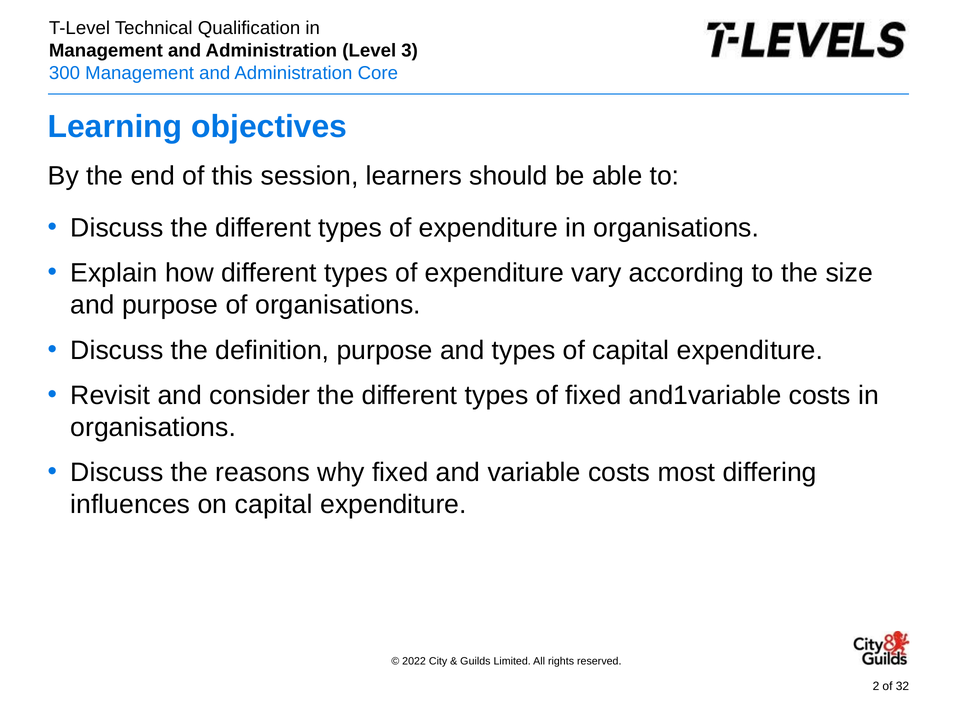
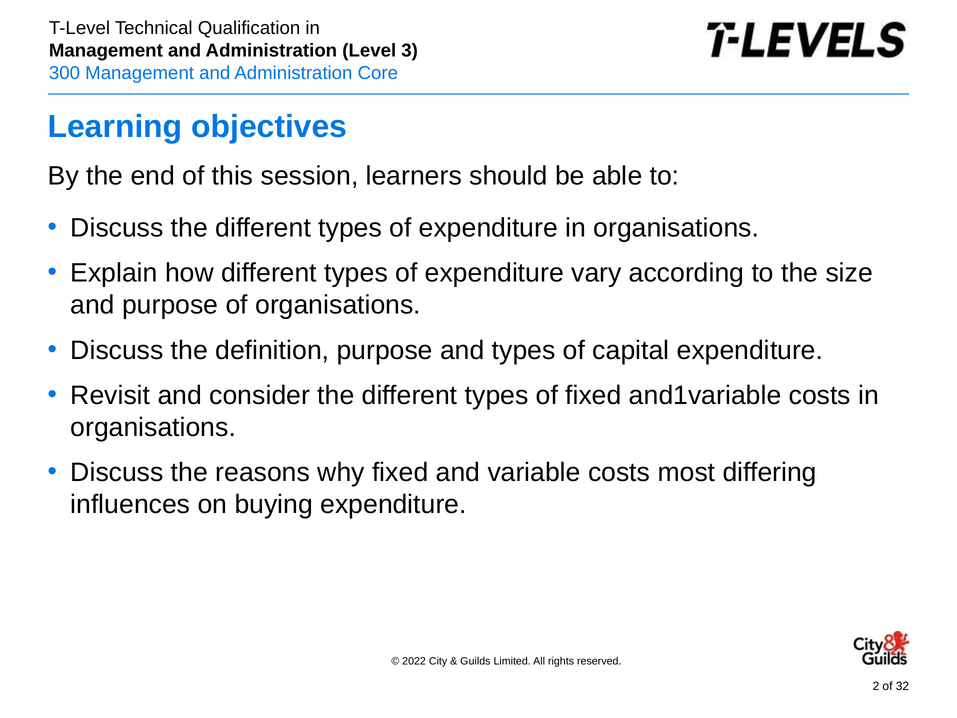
on capital: capital -> buying
